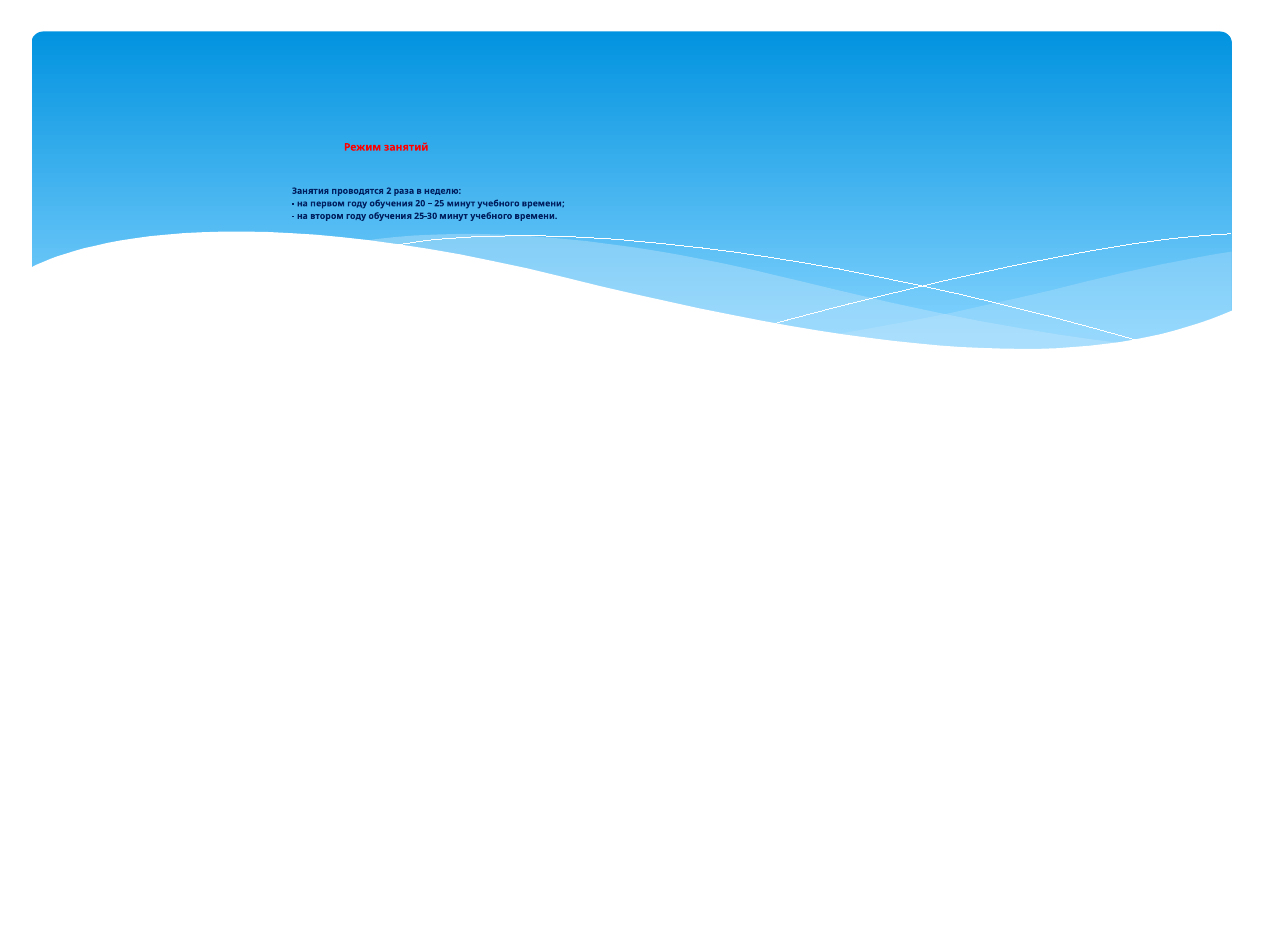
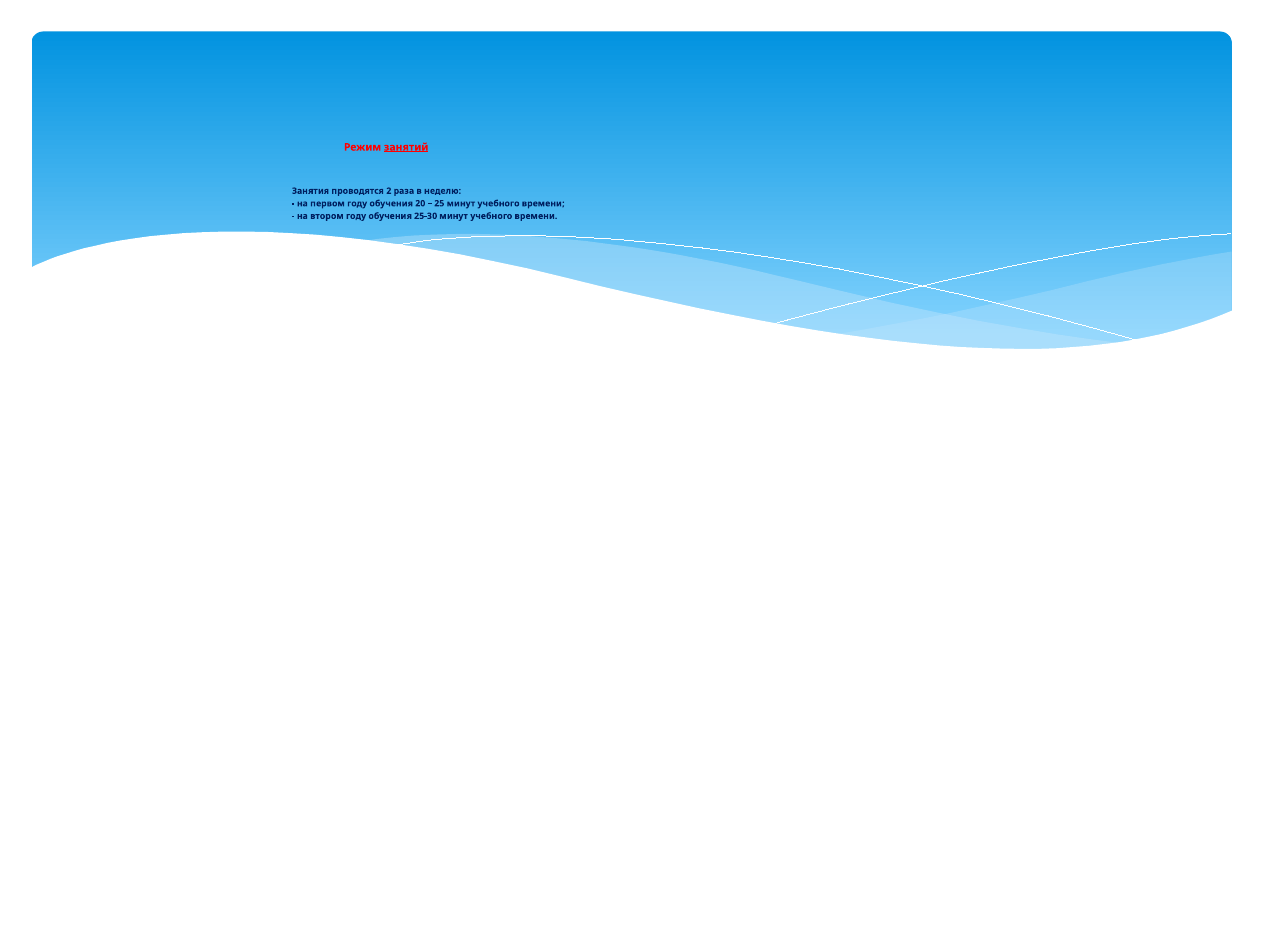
занятий underline: none -> present
